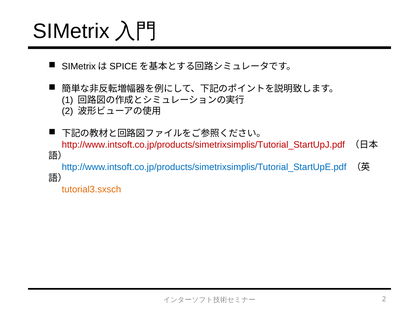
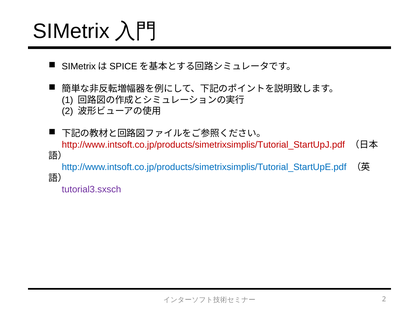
tutorial3.sxsch colour: orange -> purple
